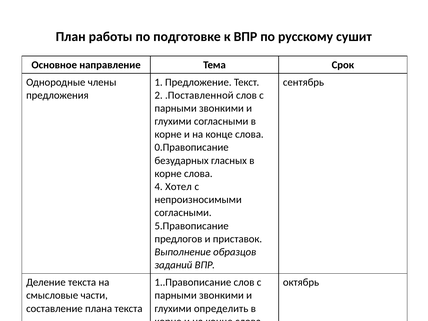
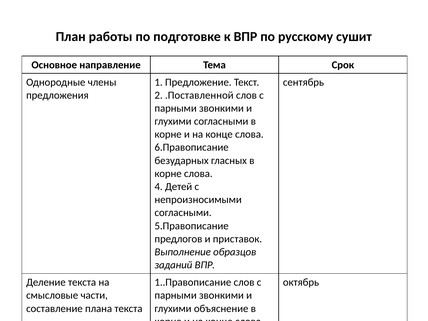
0.Правописание: 0.Правописание -> 6.Правописание
Хотел: Хотел -> Детей
определить: определить -> объяснение
